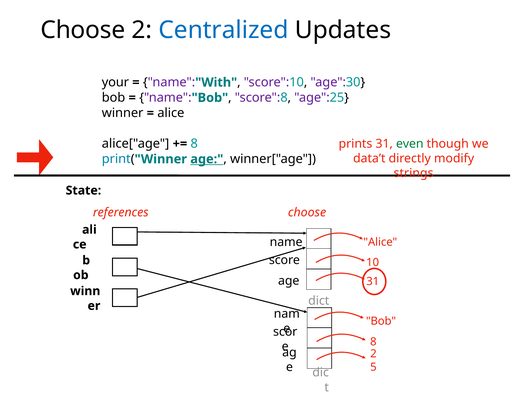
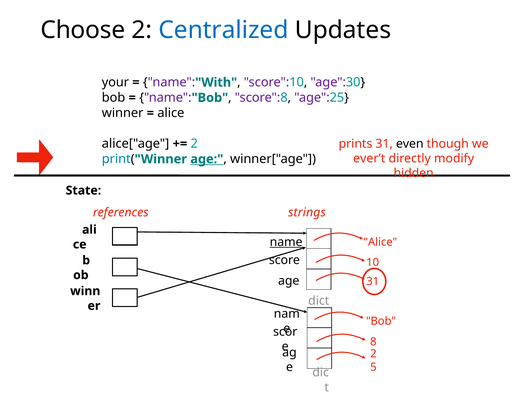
8 at (194, 144): 8 -> 2
even colour: green -> black
data’t: data’t -> ever’t
strings: strings -> hidden
references choose: choose -> strings
name at (286, 242) underline: none -> present
